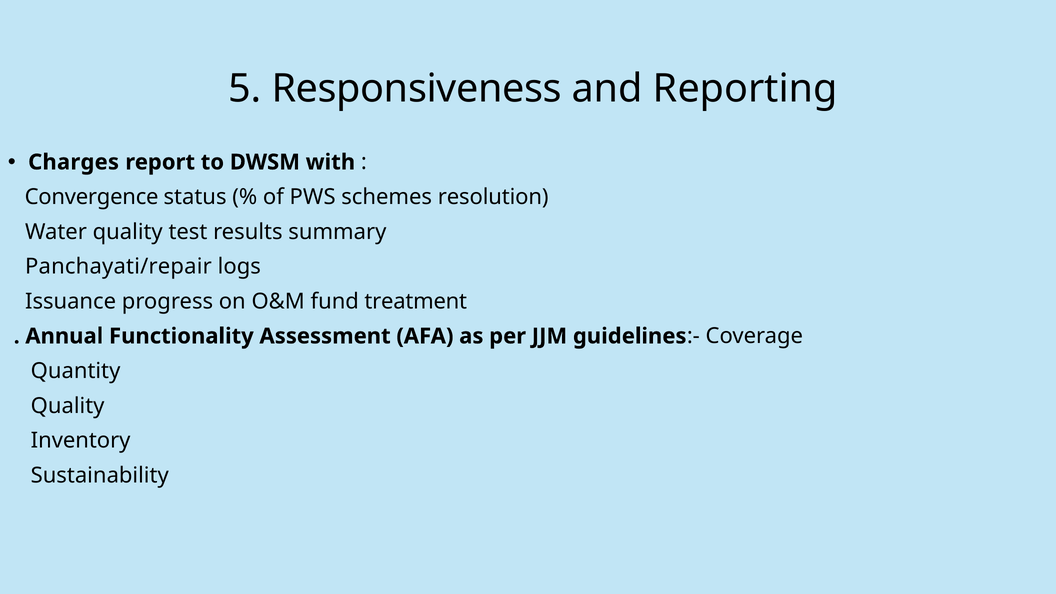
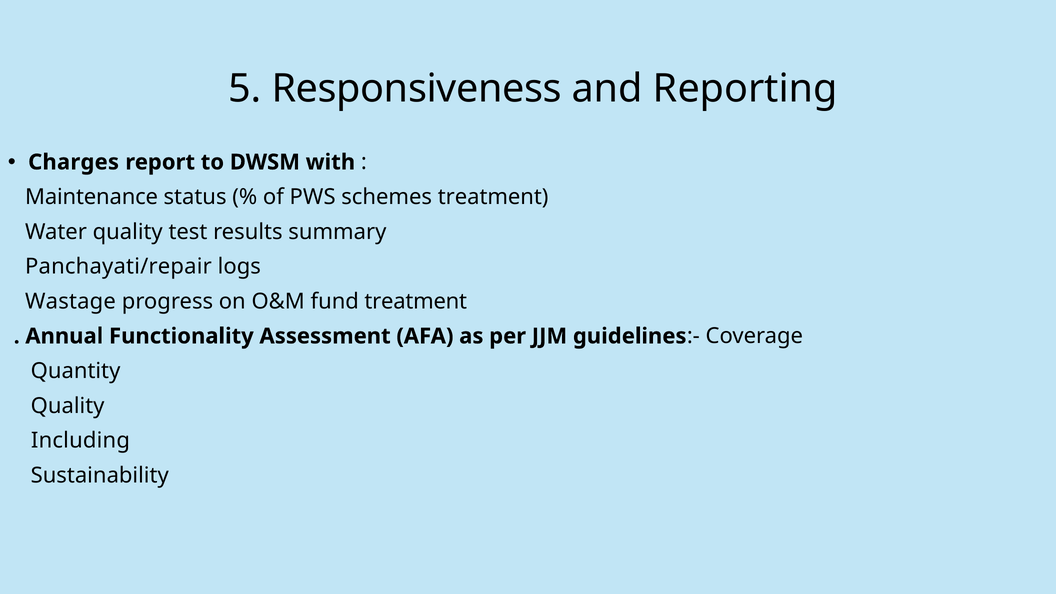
Convergence: Convergence -> Maintenance
schemes resolution: resolution -> treatment
Issuance: Issuance -> Wastage
Inventory: Inventory -> Including
